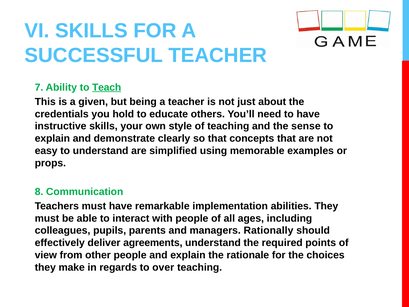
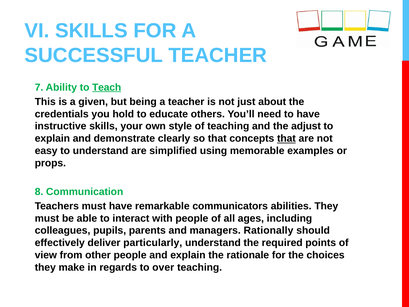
sense: sense -> adjust
that at (286, 138) underline: none -> present
implementation: implementation -> communicators
agreements: agreements -> particularly
